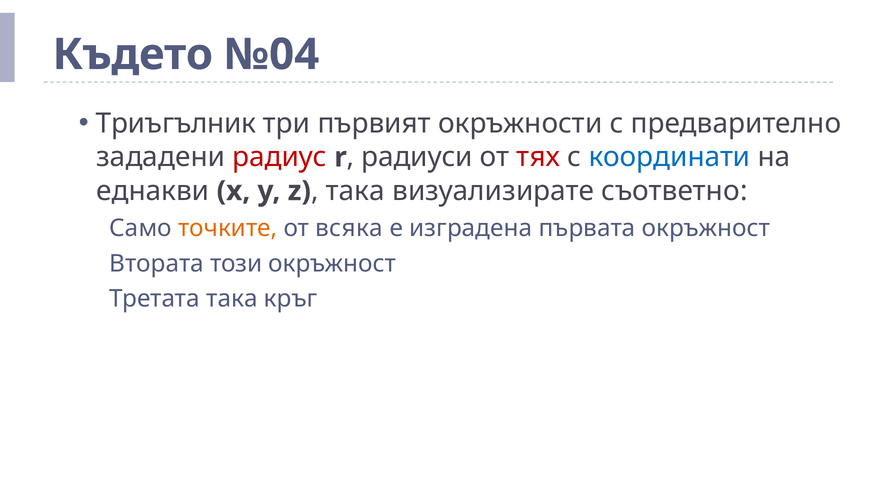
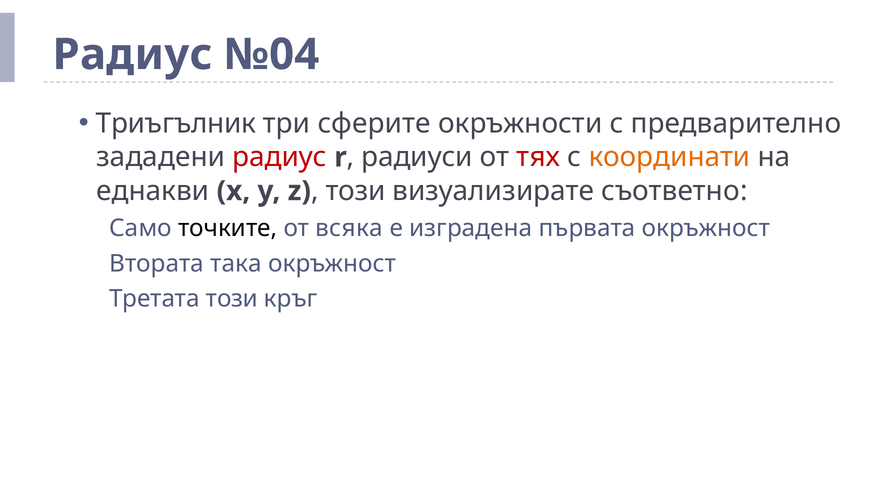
Където at (133, 55): Където -> Радиус
първият: първият -> сферите
координати colour: blue -> orange
така at (355, 191): така -> този
точките colour: orange -> black
този: този -> така
Третата така: така -> този
